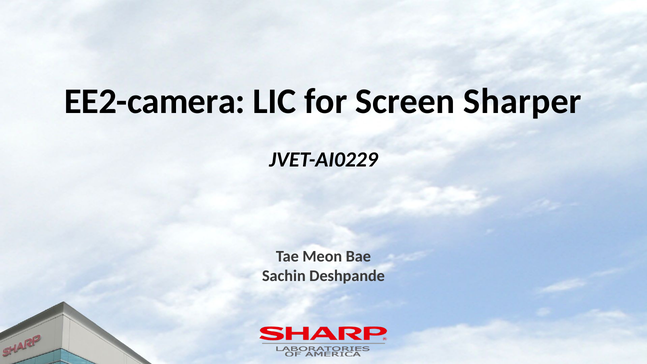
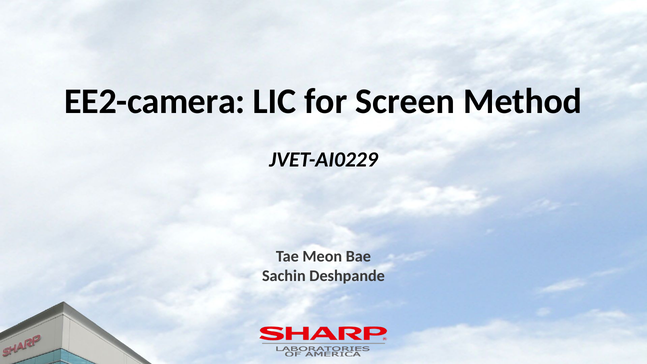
Sharper: Sharper -> Method
